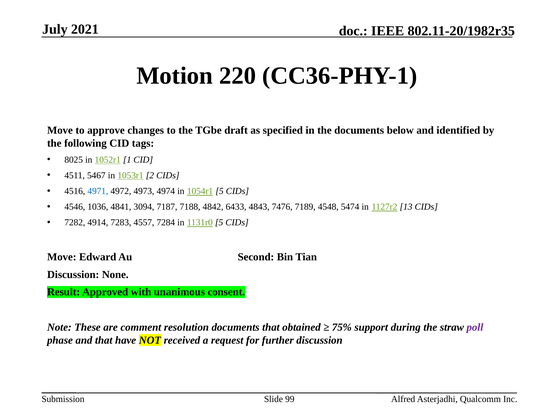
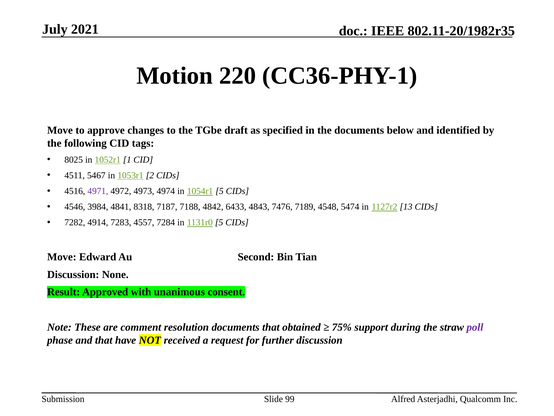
4971 colour: blue -> purple
1036: 1036 -> 3984
3094: 3094 -> 8318
